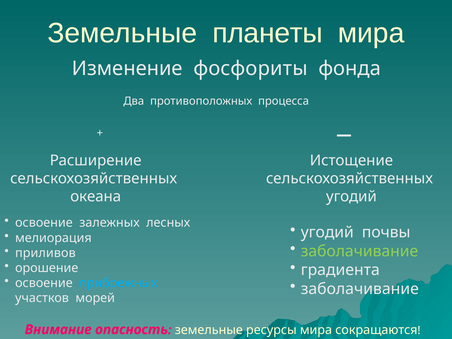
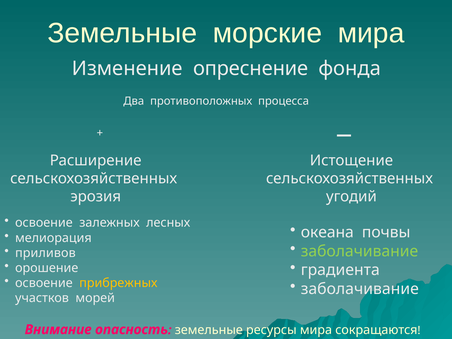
планеты: планеты -> морские
фосфориты: фосфориты -> опреснение
океана: океана -> эрозия
угодий at (327, 232): угодий -> океана
прибрежных colour: light blue -> yellow
